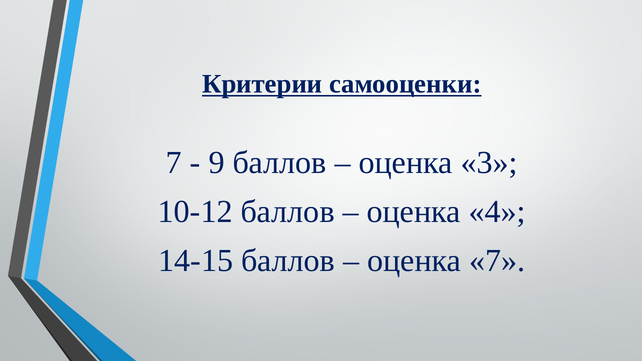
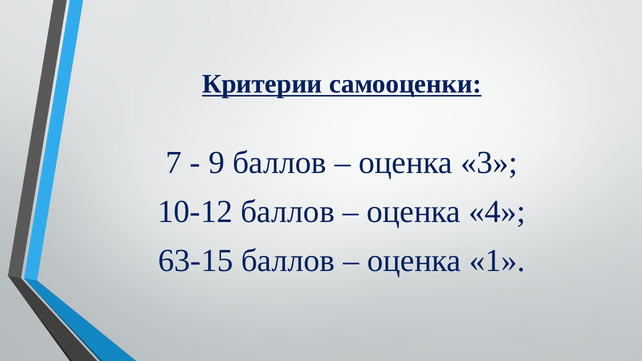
14-15: 14-15 -> 63-15
оценка 7: 7 -> 1
